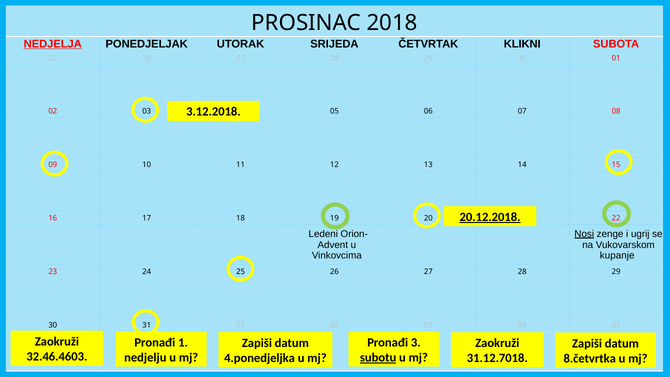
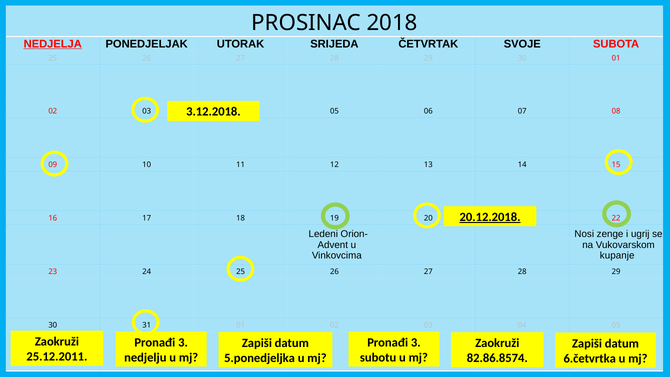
KLIKNI: KLIKNI -> SVOJE
Nosi underline: present -> none
1 at (183, 342): 1 -> 3
32.46.4603: 32.46.4603 -> 25.12.2011
subotu underline: present -> none
4.ponedjeljka: 4.ponedjeljka -> 5.ponedjeljka
31.12.7018: 31.12.7018 -> 82.86.8574
8.četvrtka: 8.četvrtka -> 6.četvrtka
